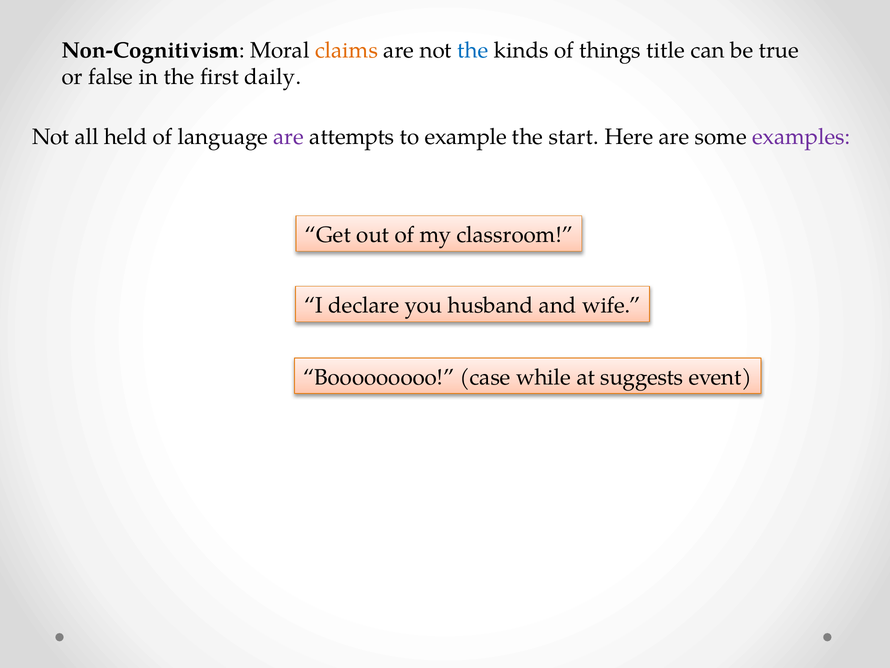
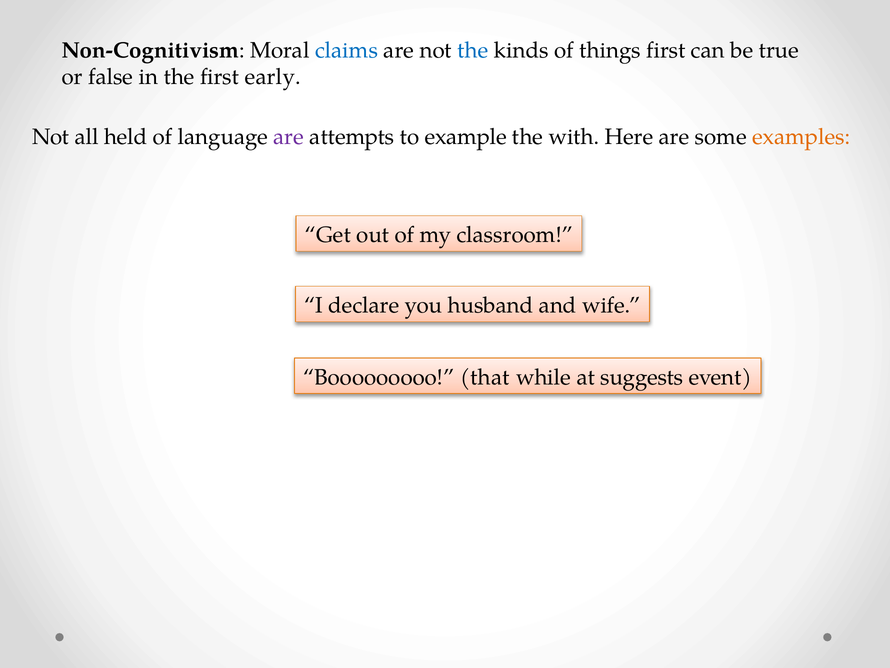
claims colour: orange -> blue
things title: title -> first
daily: daily -> early
start: start -> with
examples colour: purple -> orange
case: case -> that
